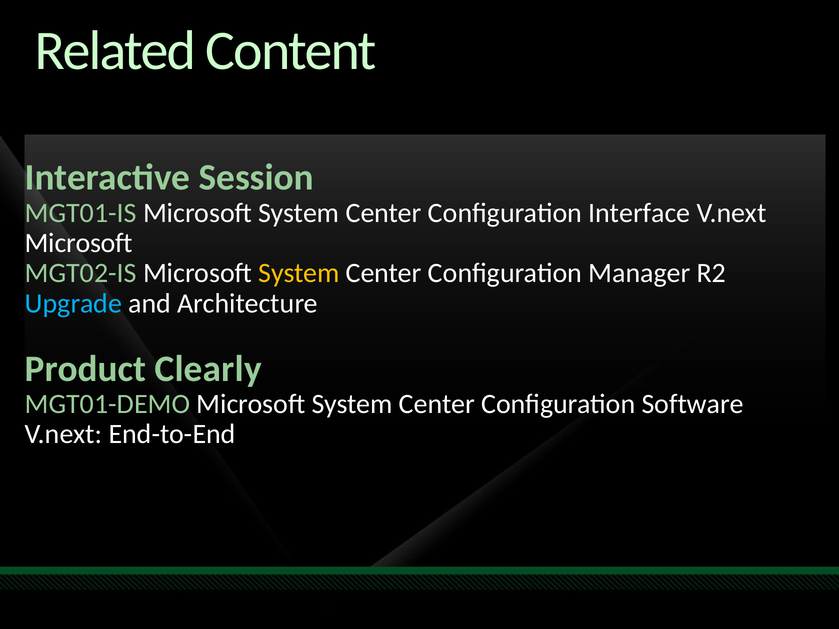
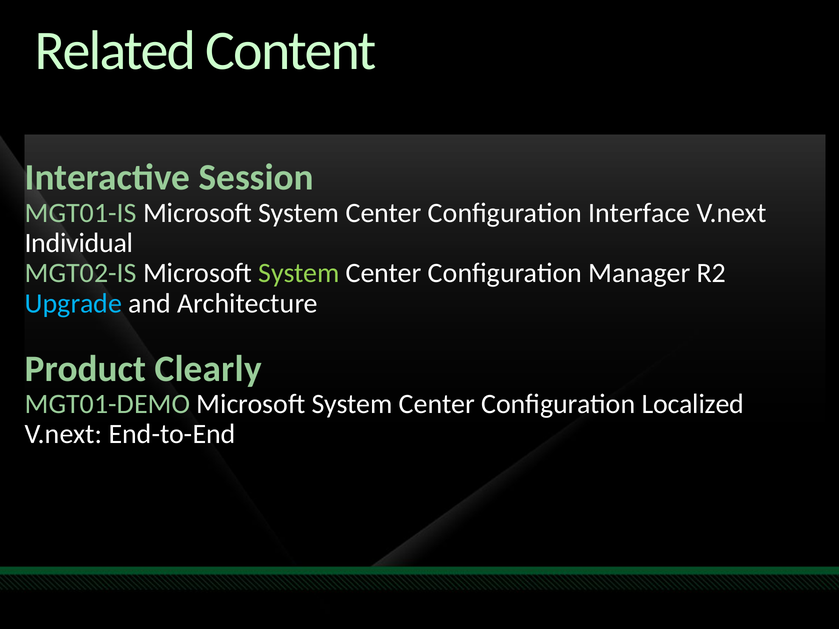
Microsoft at (79, 243): Microsoft -> Individual
System at (299, 273) colour: yellow -> light green
Software: Software -> Localized
